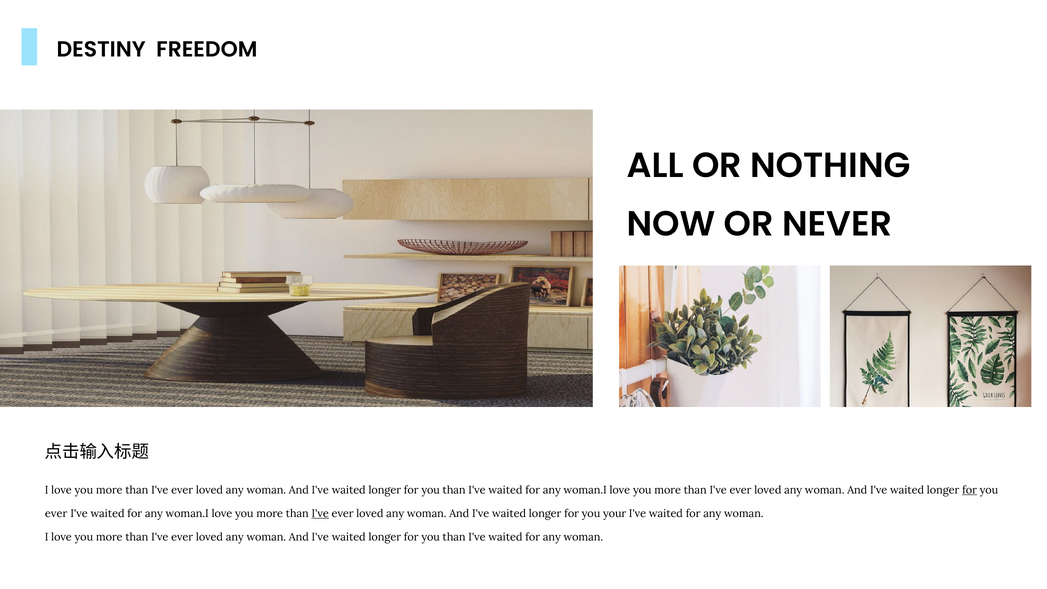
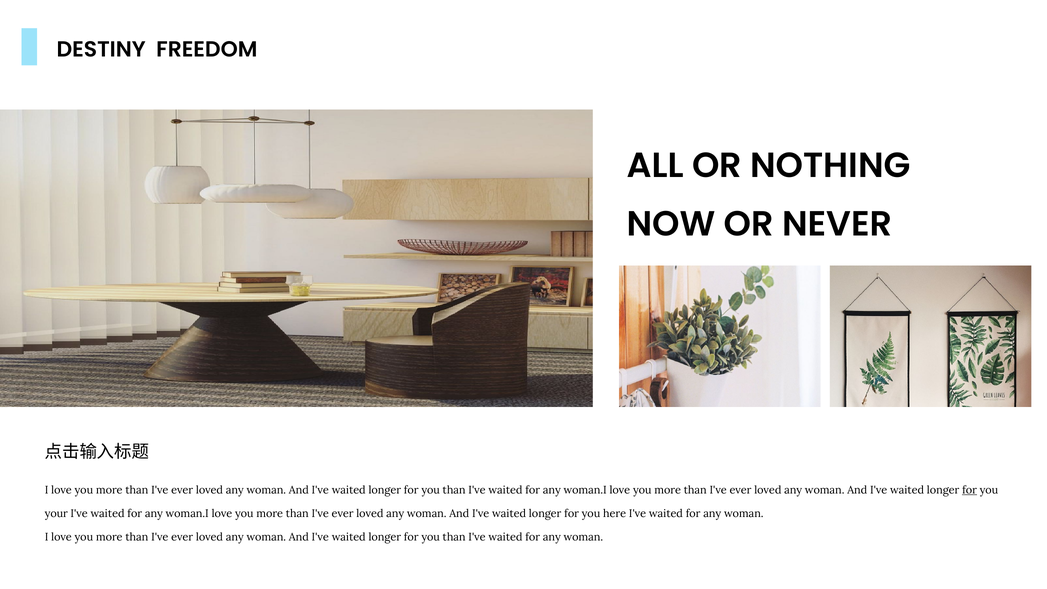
ever at (56, 514): ever -> your
I've at (320, 514) underline: present -> none
your: your -> here
